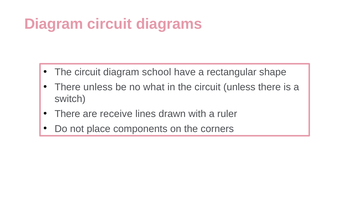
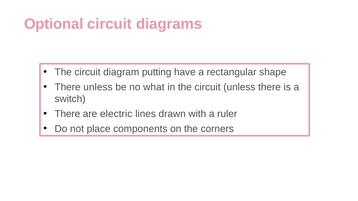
Diagram at (54, 24): Diagram -> Optional
school: school -> putting
receive: receive -> electric
